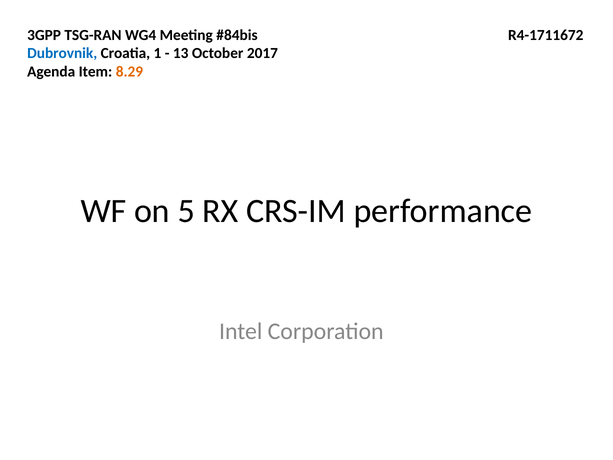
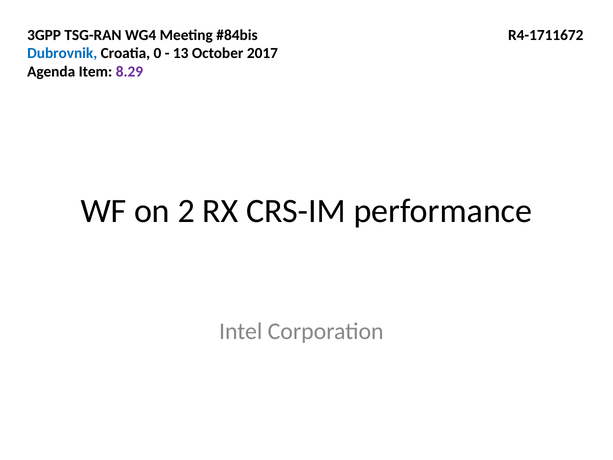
1: 1 -> 0
8.29 colour: orange -> purple
5: 5 -> 2
